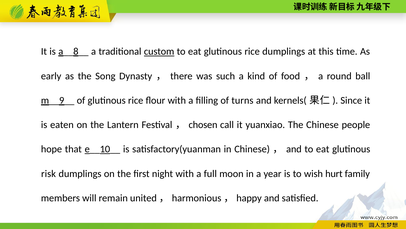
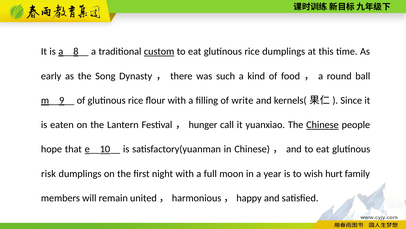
turns: turns -> write
chosen: chosen -> hunger
Chinese at (322, 125) underline: none -> present
